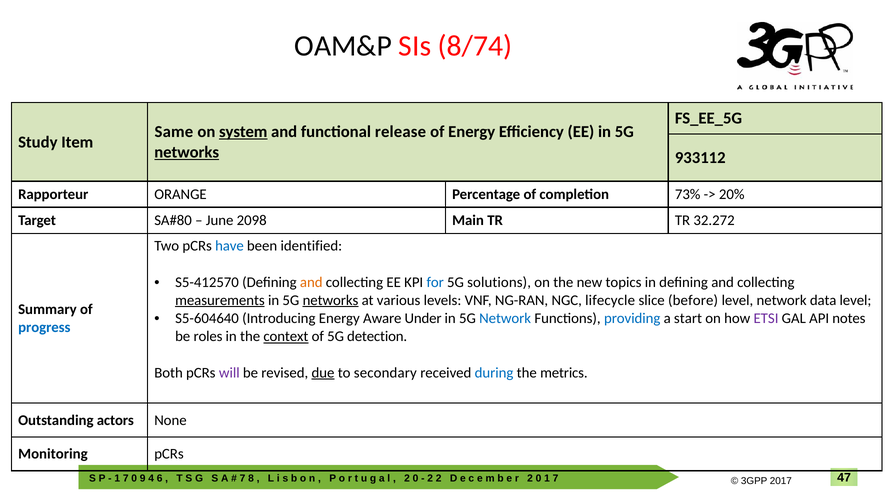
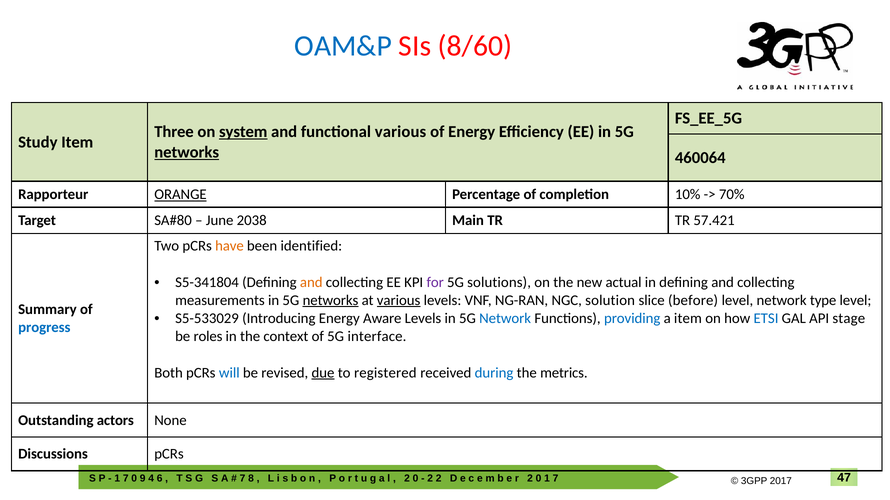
OAM&P colour: black -> blue
8/74: 8/74 -> 8/60
Same: Same -> Three
functional release: release -> various
933112: 933112 -> 460064
ORANGE underline: none -> present
73%: 73% -> 10%
20%: 20% -> 70%
2098: 2098 -> 2038
32.272: 32.272 -> 57.421
have colour: blue -> orange
S5-412570: S5-412570 -> S5-341804
for colour: blue -> purple
topics: topics -> actual
measurements underline: present -> none
various at (399, 301) underline: none -> present
lifecycle: lifecycle -> solution
data: data -> type
S5-604640: S5-604640 -> S5-533029
Aware Under: Under -> Levels
a start: start -> item
ETSI colour: purple -> blue
notes: notes -> stage
context underline: present -> none
detection: detection -> interface
will colour: purple -> blue
secondary: secondary -> registered
Monitoring: Monitoring -> Discussions
